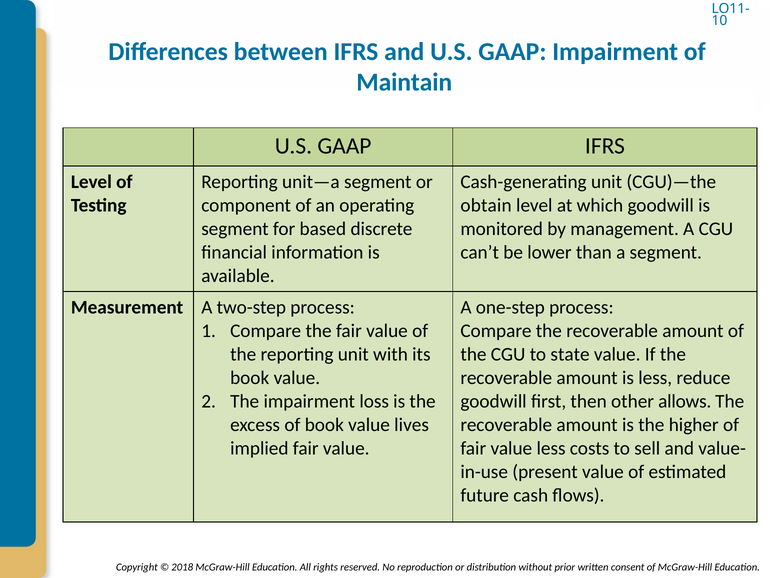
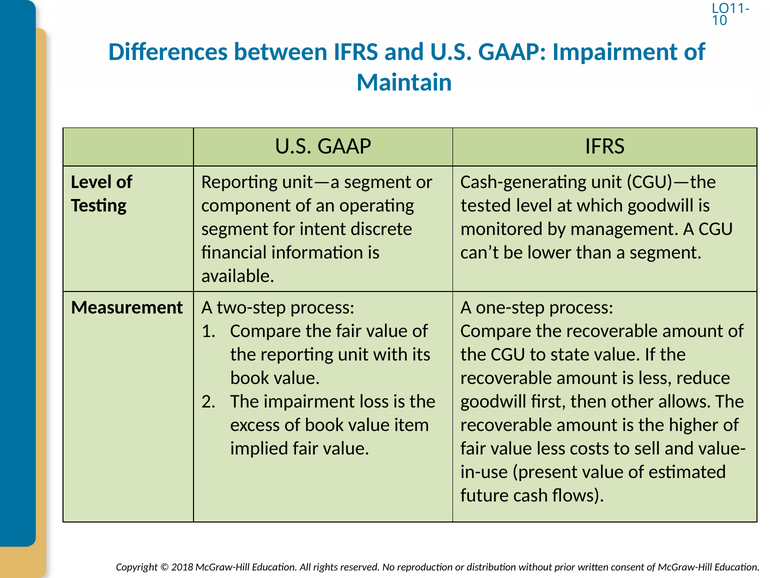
obtain: obtain -> tested
based: based -> intent
lives: lives -> item
